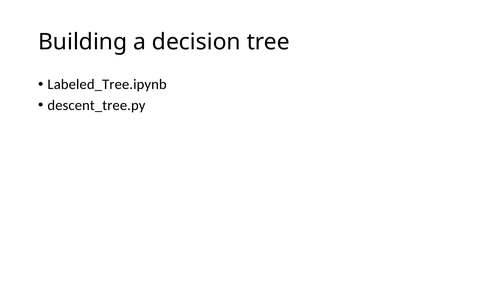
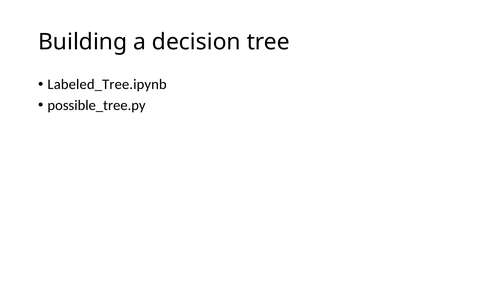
descent_tree.py: descent_tree.py -> possible_tree.py
